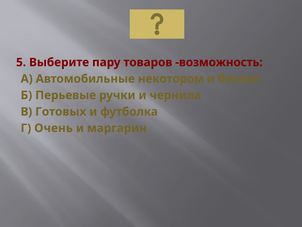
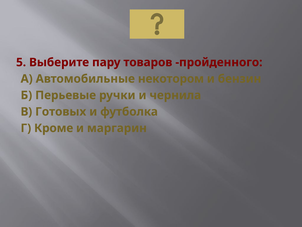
возможность: возможность -> пройденного
Очень: Очень -> Кроме
